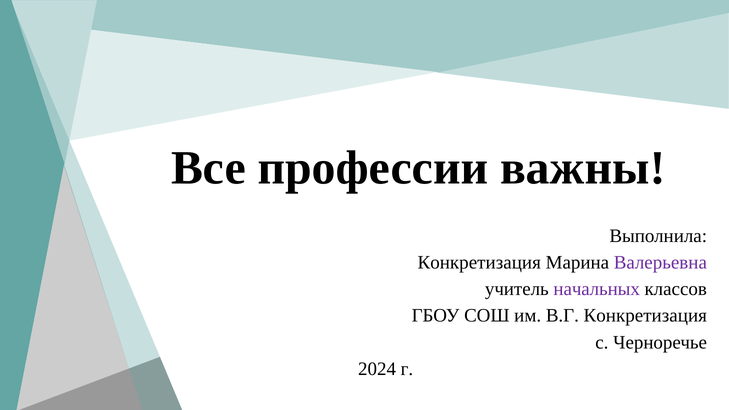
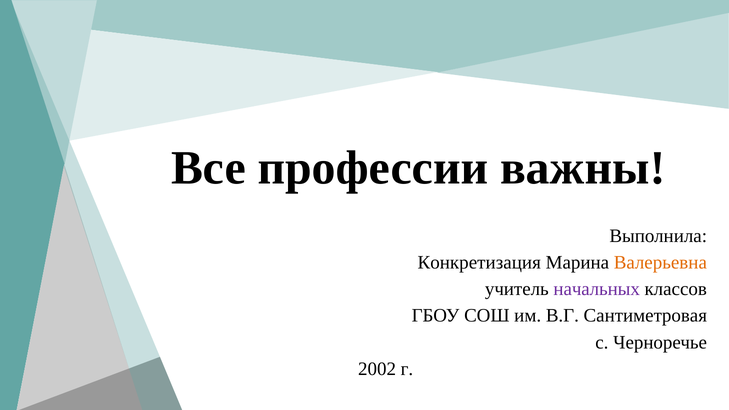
Валерьевна colour: purple -> orange
В.Г Конкретизация: Конкретизация -> Сантиметровая
2024: 2024 -> 2002
